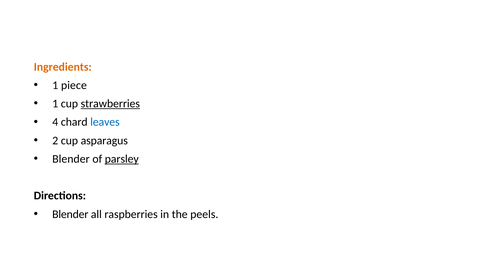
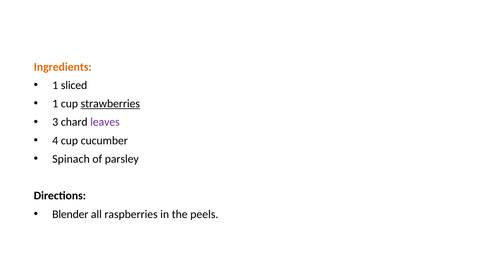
piece: piece -> sliced
4: 4 -> 3
leaves colour: blue -> purple
2: 2 -> 4
asparagus: asparagus -> cucumber
Blender at (71, 159): Blender -> Spinach
parsley underline: present -> none
